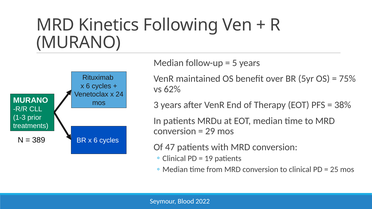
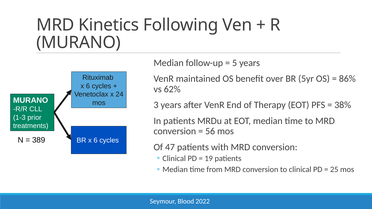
75%: 75% -> 86%
29: 29 -> 56
